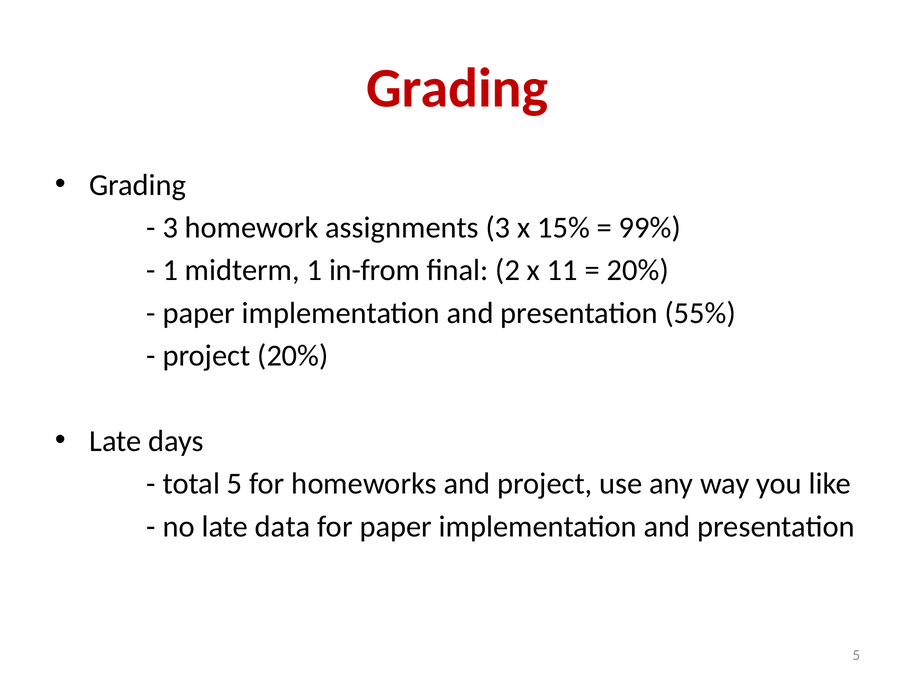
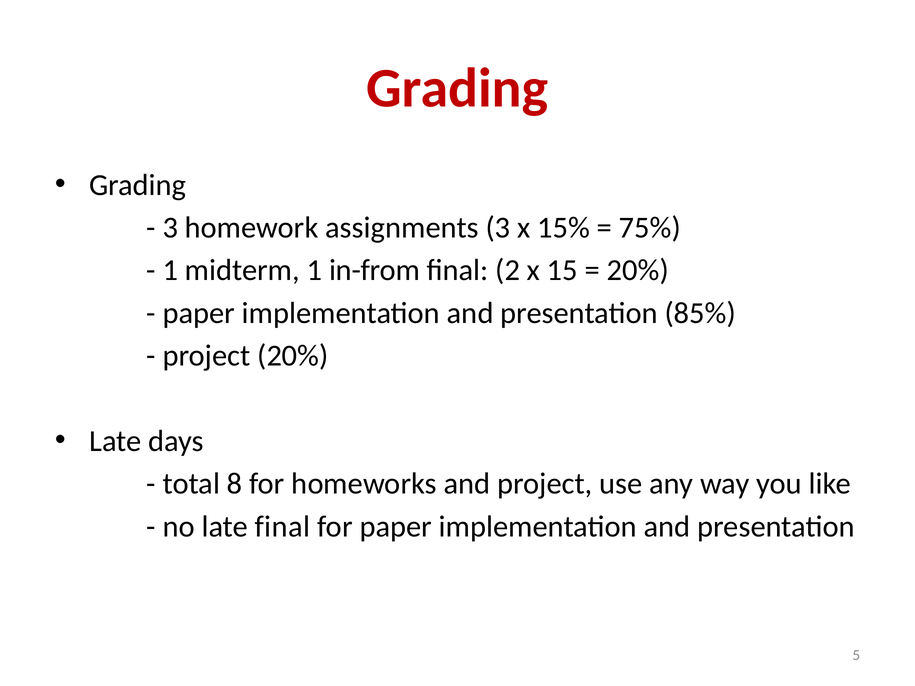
99%: 99% -> 75%
11: 11 -> 15
55%: 55% -> 85%
total 5: 5 -> 8
late data: data -> final
